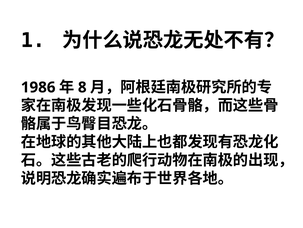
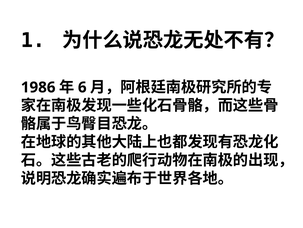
8: 8 -> 6
